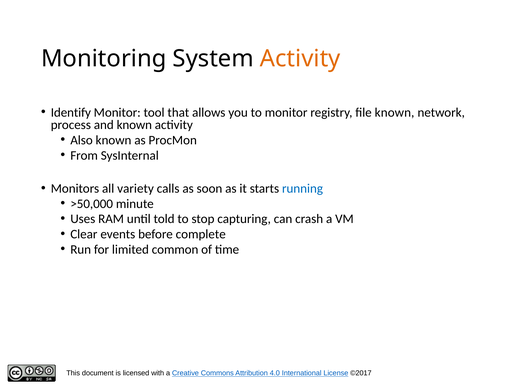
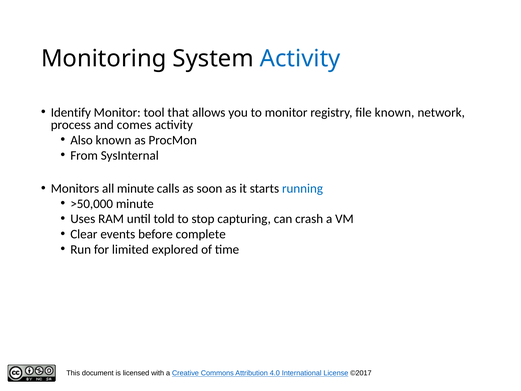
Activity at (300, 58) colour: orange -> blue
and known: known -> comes
all variety: variety -> minute
common: common -> explored
